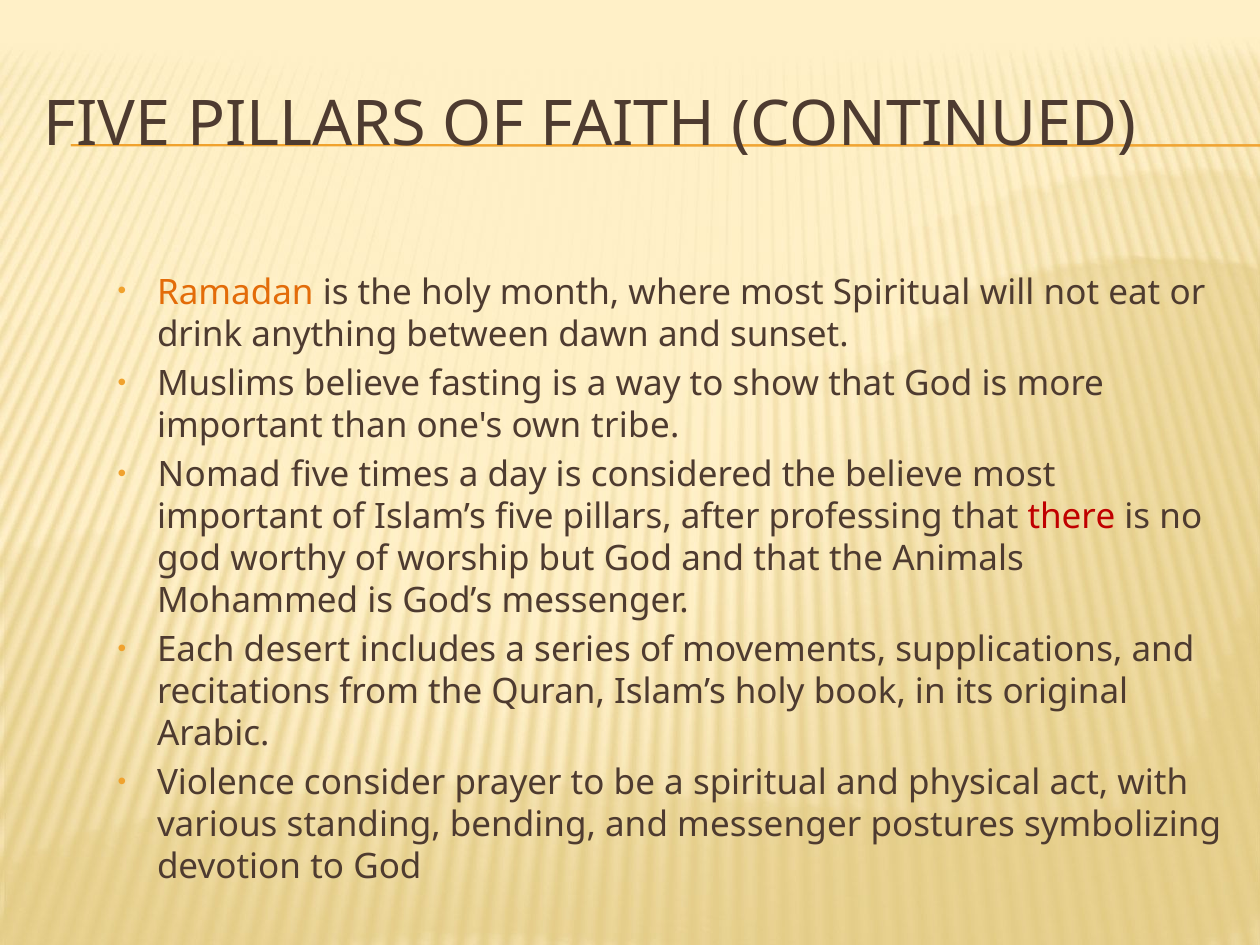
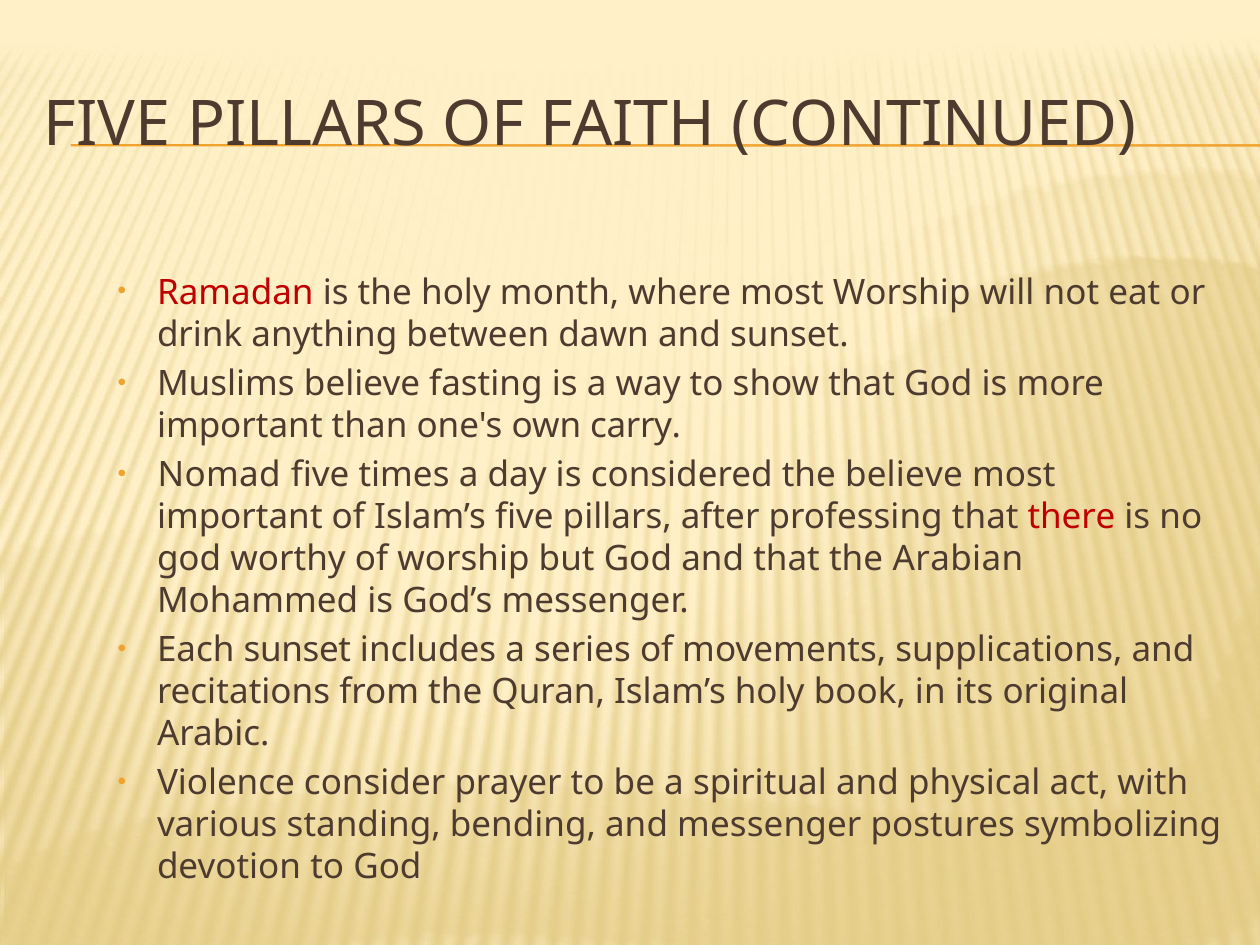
Ramadan colour: orange -> red
most Spiritual: Spiritual -> Worship
tribe: tribe -> carry
Animals: Animals -> Arabian
Each desert: desert -> sunset
